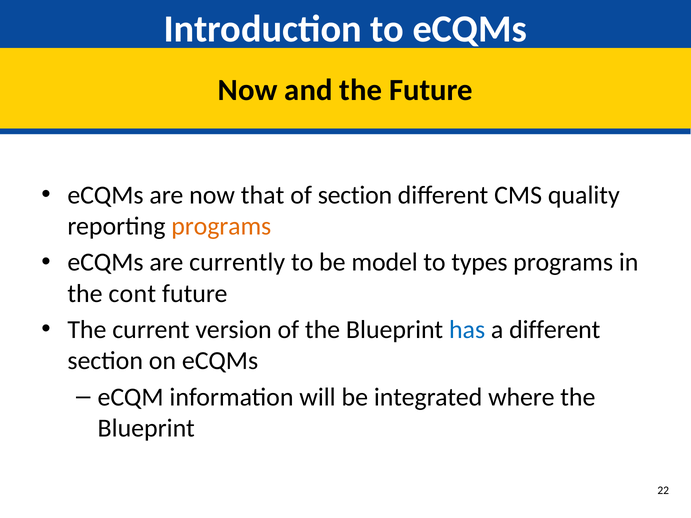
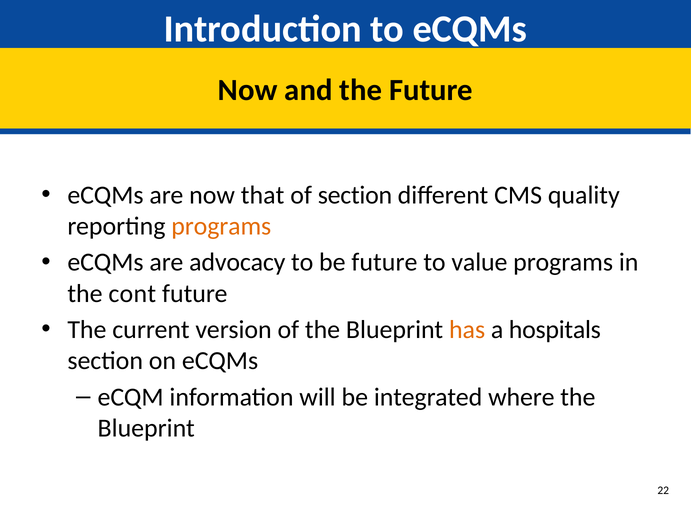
currently: currently -> advocacy
be model: model -> future
types: types -> value
has colour: blue -> orange
a different: different -> hospitals
